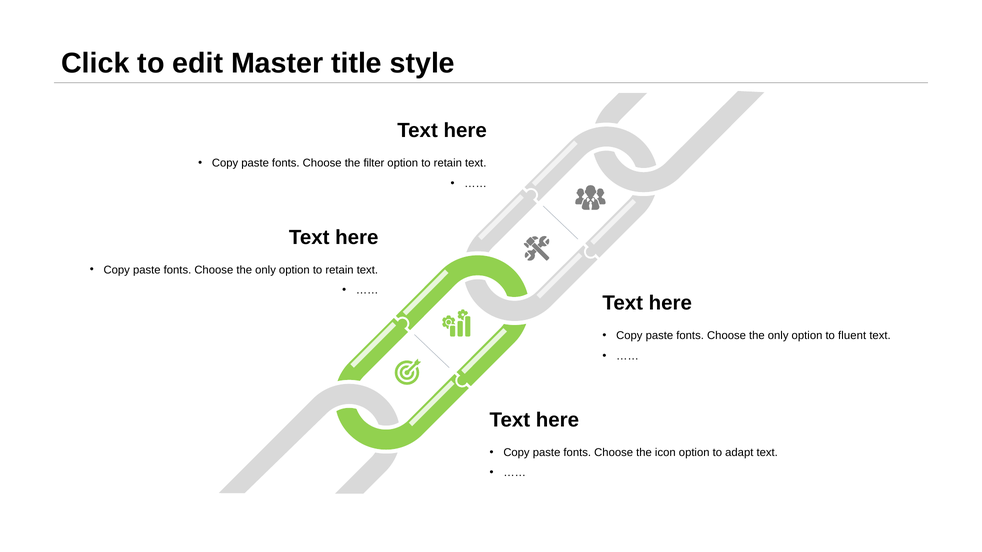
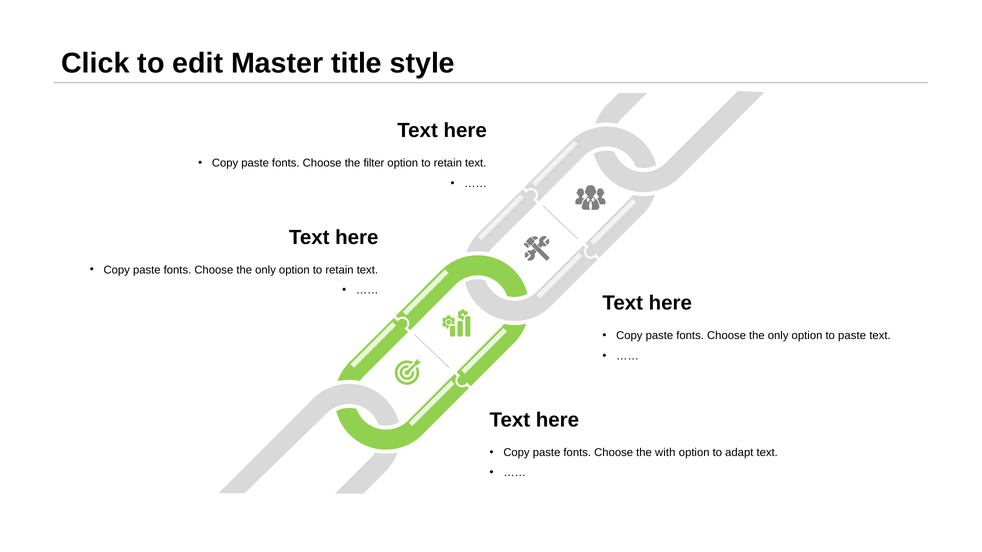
to fluent: fluent -> paste
icon: icon -> with
